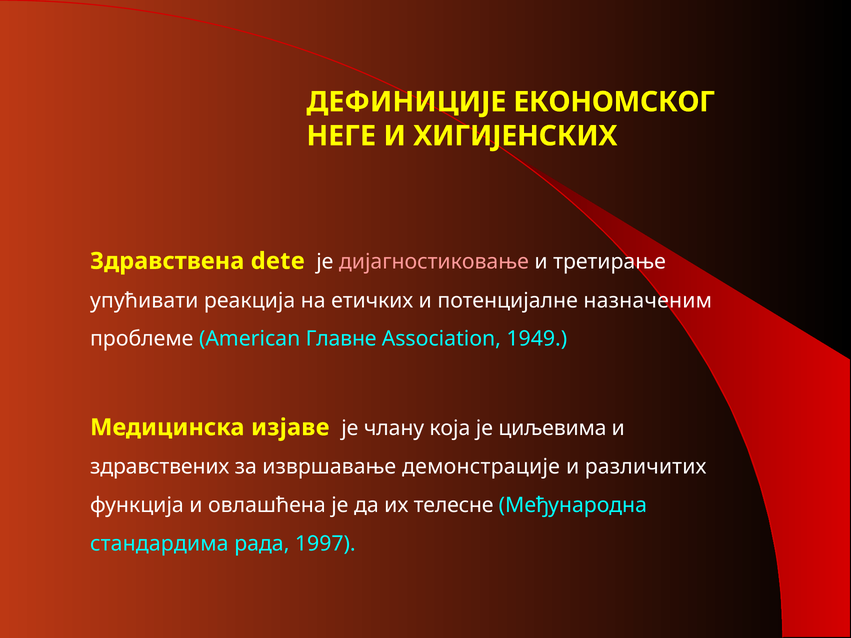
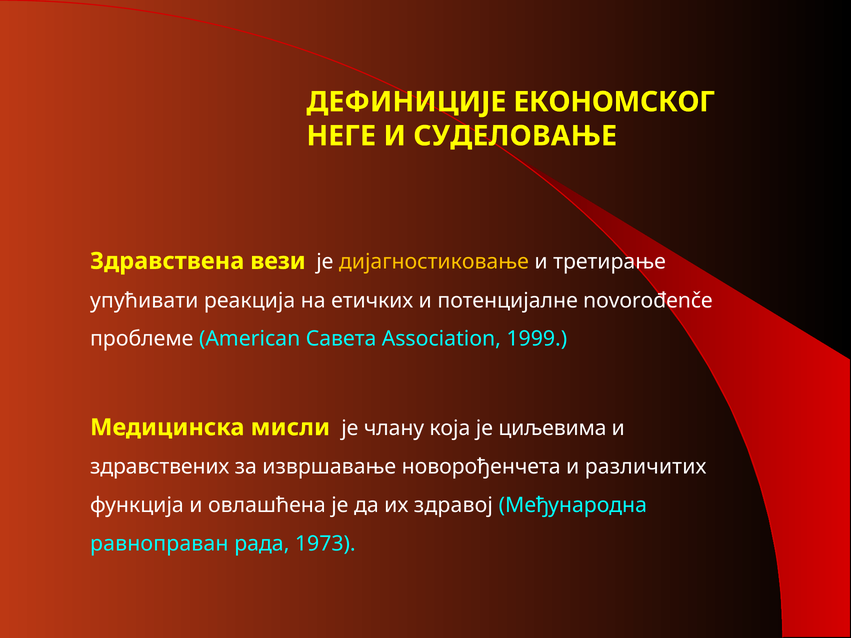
ХИГИЈЕНСКИХ: ХИГИЈЕНСКИХ -> СУДЕЛОВАЊЕ
dete: dete -> вези
дијагностиковање colour: pink -> yellow
назначеним: назначеним -> novorođenče
Главне: Главне -> Савета
1949: 1949 -> 1999
изјаве: изјаве -> мисли
демонстрације: демонстрације -> новорођенчета
телесне: телесне -> здравој
стандардима: стандардима -> равноправан
1997: 1997 -> 1973
